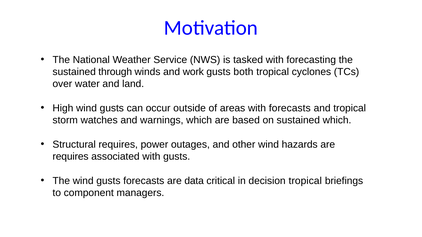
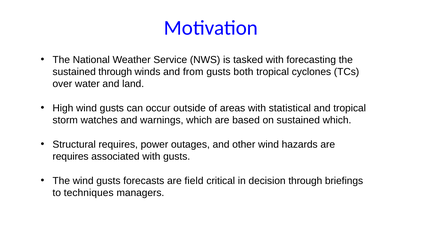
work: work -> from
with forecasts: forecasts -> statistical
data: data -> field
decision tropical: tropical -> through
component: component -> techniques
